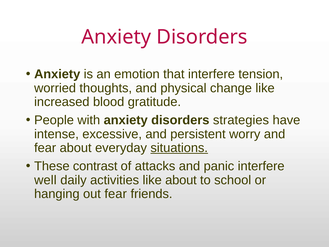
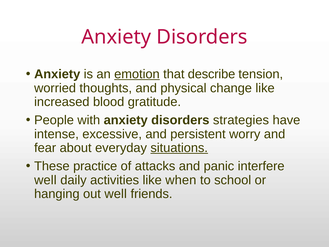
emotion underline: none -> present
that interfere: interfere -> describe
contrast: contrast -> practice
like about: about -> when
out fear: fear -> well
